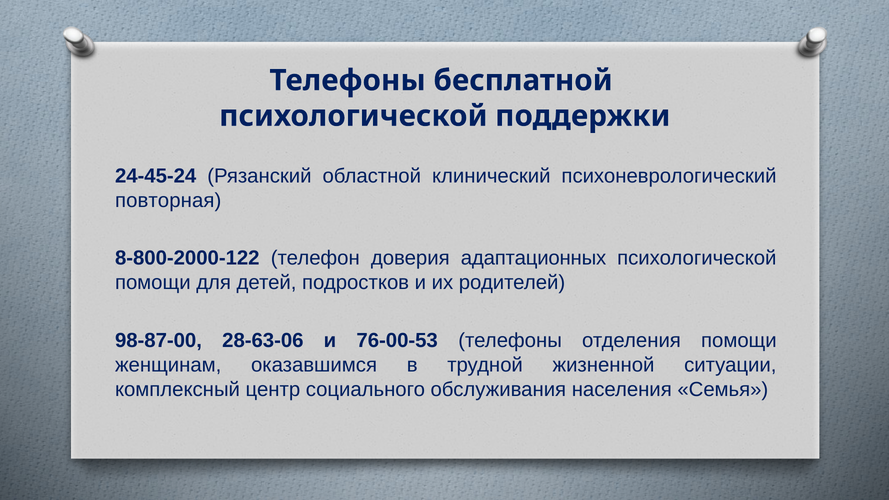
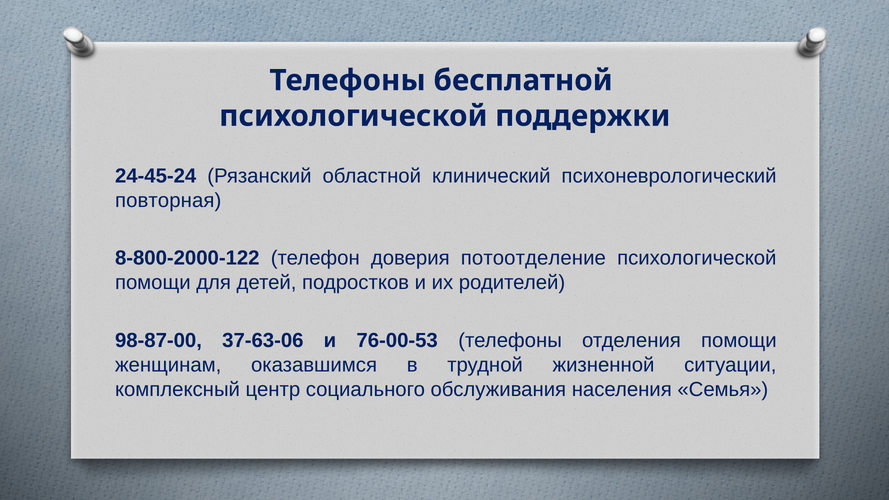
адаптационных: адаптационных -> потоотделение
28-63-06: 28-63-06 -> 37-63-06
